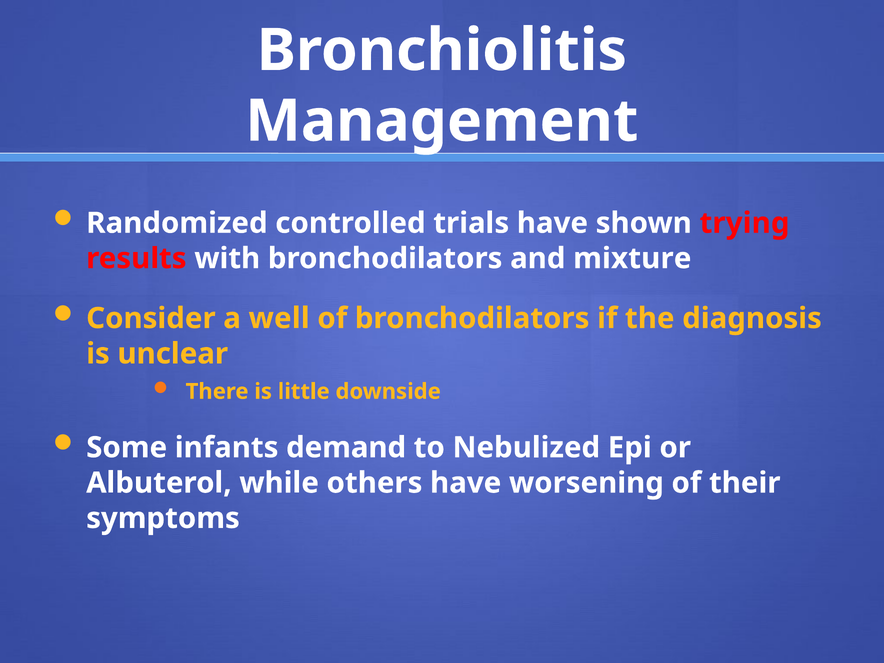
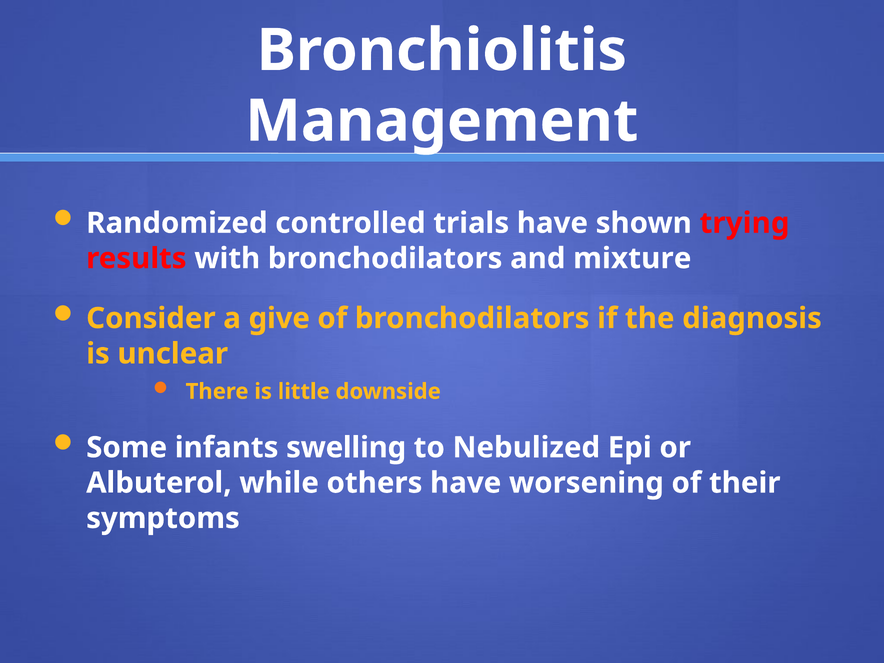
well: well -> give
demand: demand -> swelling
